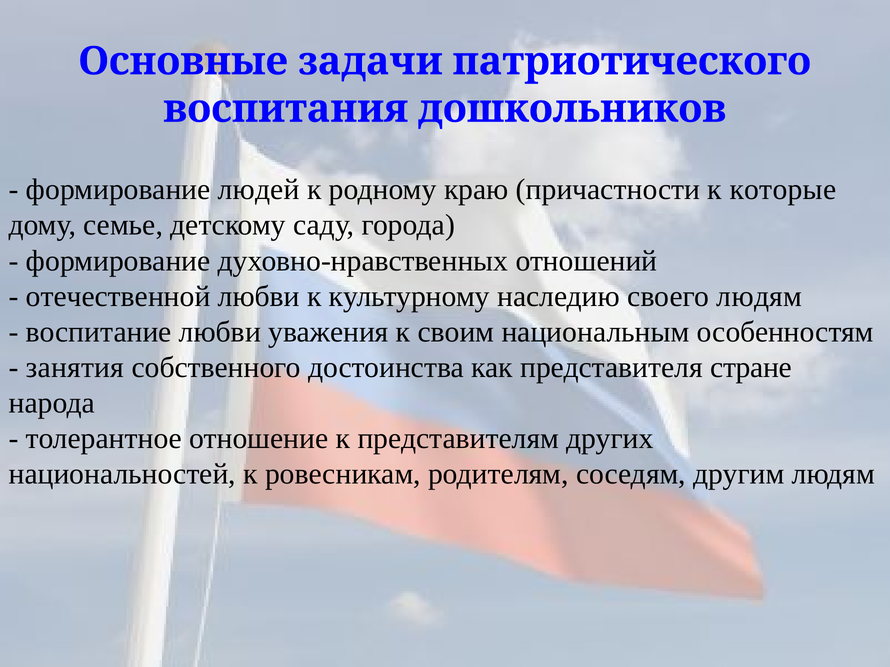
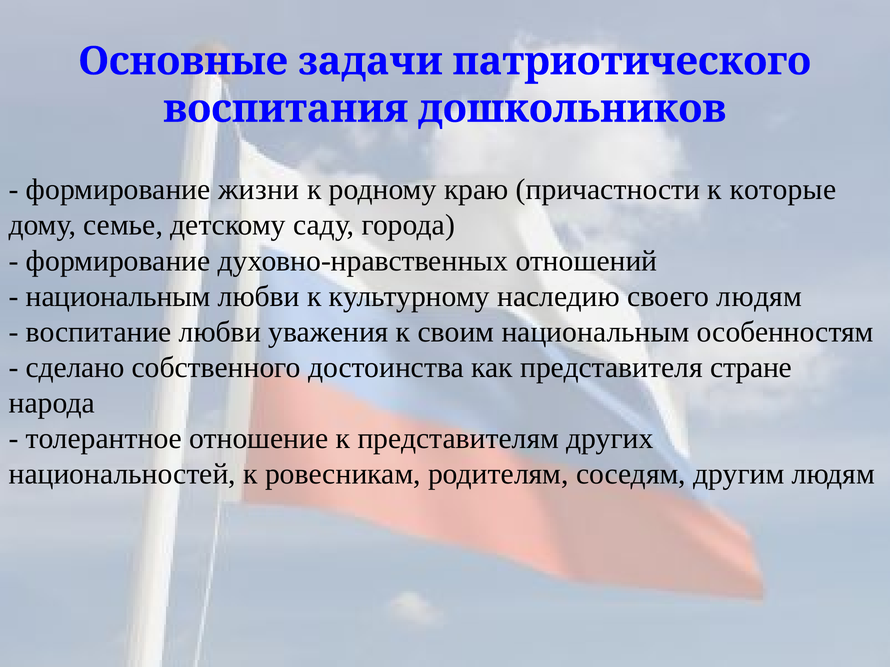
людей: людей -> жизни
отечественной at (118, 297): отечественной -> национальным
занятия: занятия -> сделано
